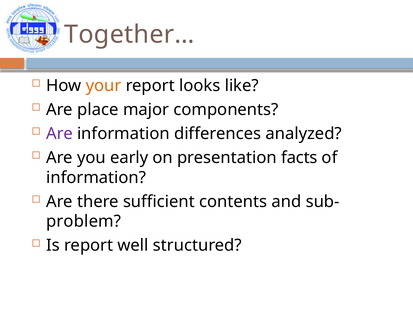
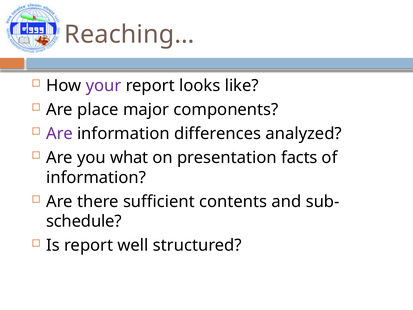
Together…: Together… -> Reaching…
your colour: orange -> purple
early: early -> what
problem: problem -> schedule
